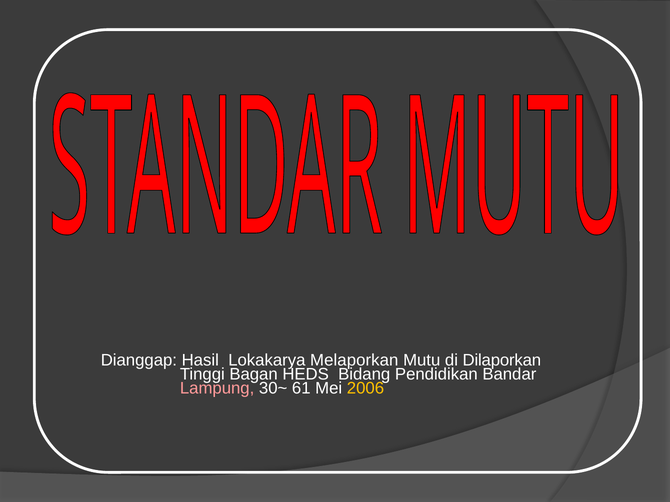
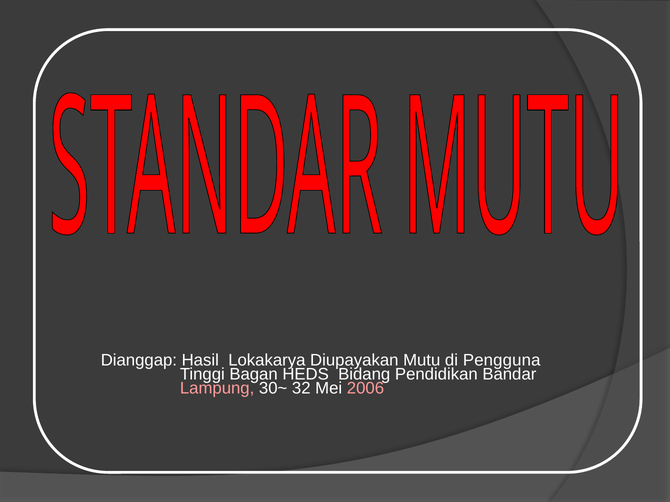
Melaporkan: Melaporkan -> Diupayakan
Dilaporkan: Dilaporkan -> Pengguna
61: 61 -> 32
2006 colour: yellow -> pink
